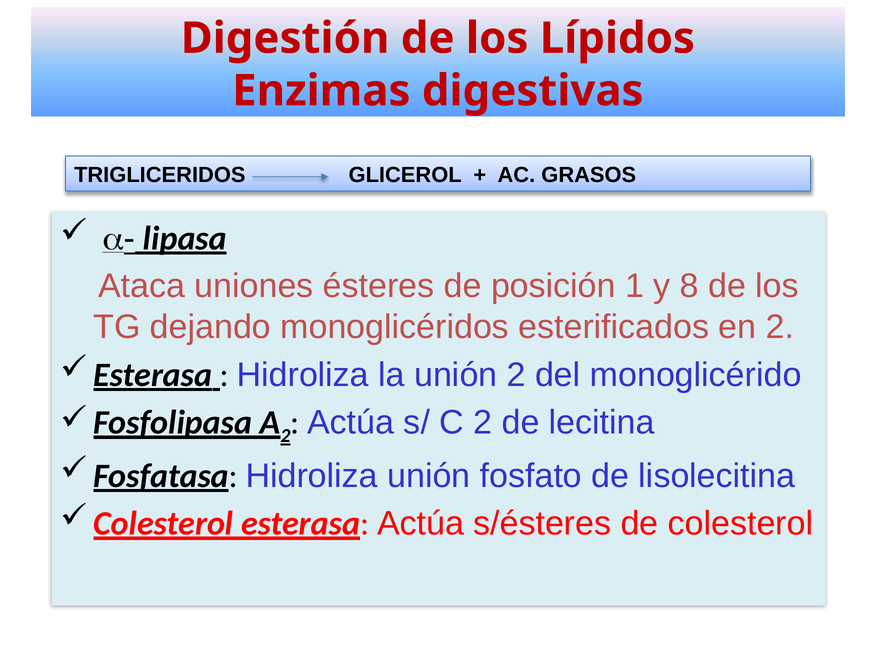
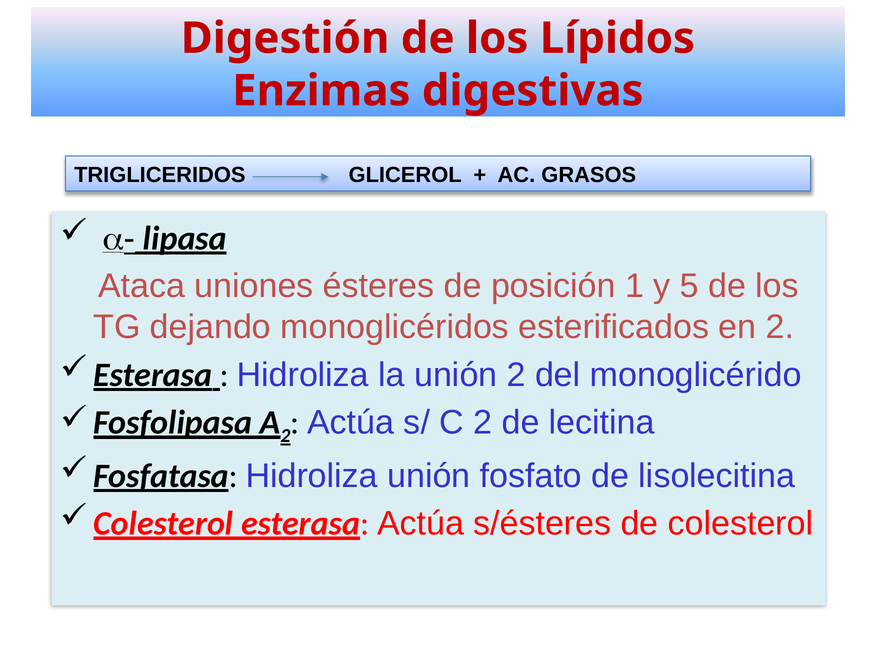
8: 8 -> 5
